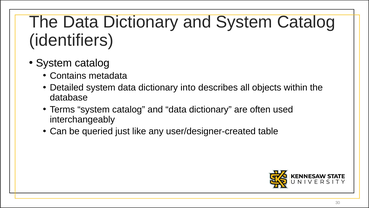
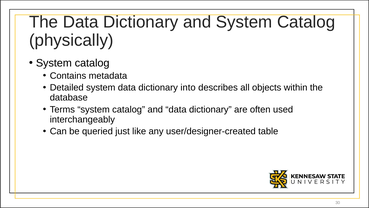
identifiers: identifiers -> physically
